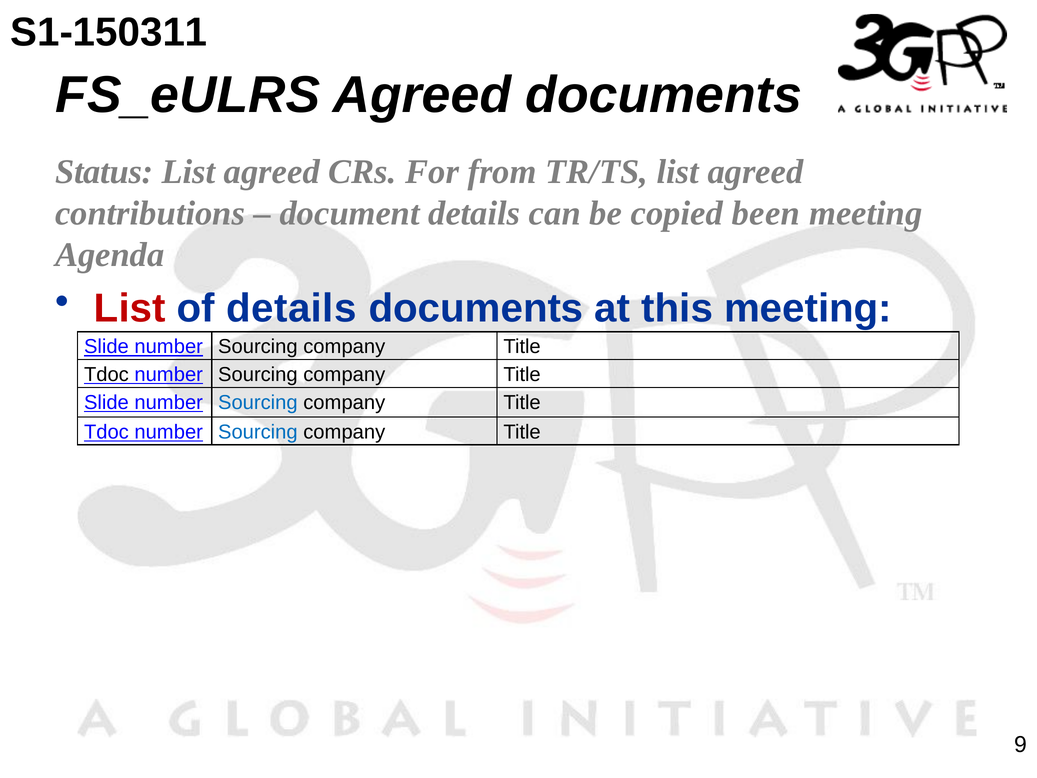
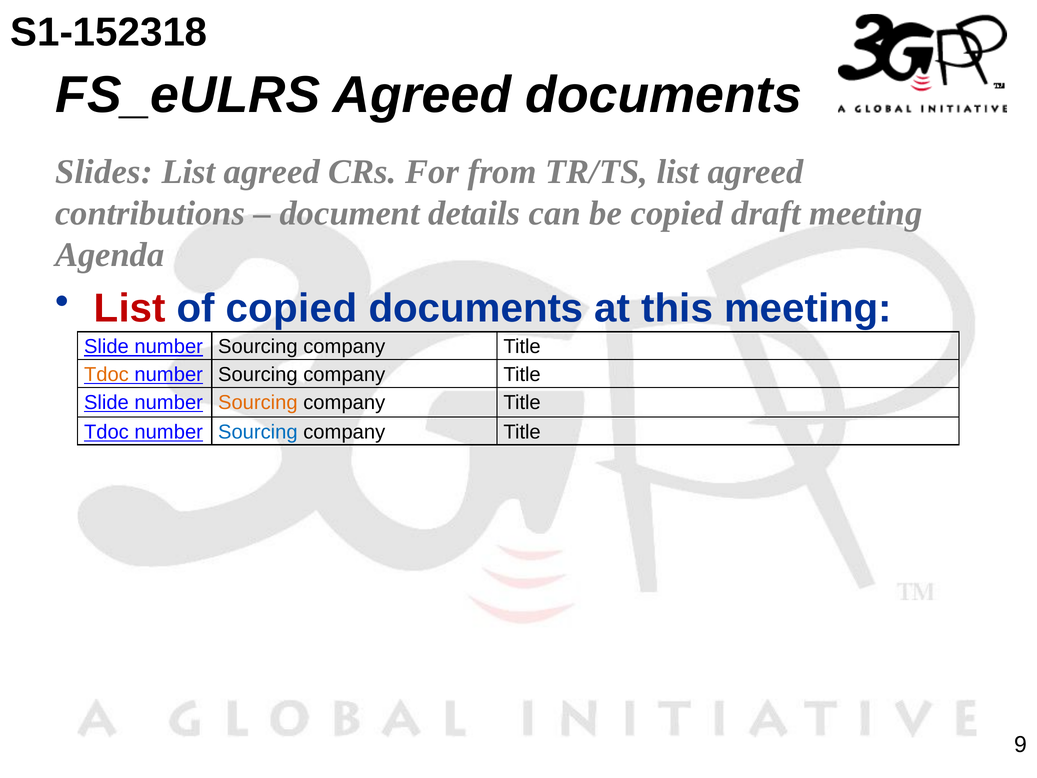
S1-150311: S1-150311 -> S1-152318
Status: Status -> Slides
been: been -> draft
of details: details -> copied
Tdoc at (106, 375) colour: black -> orange
Sourcing at (258, 402) colour: blue -> orange
